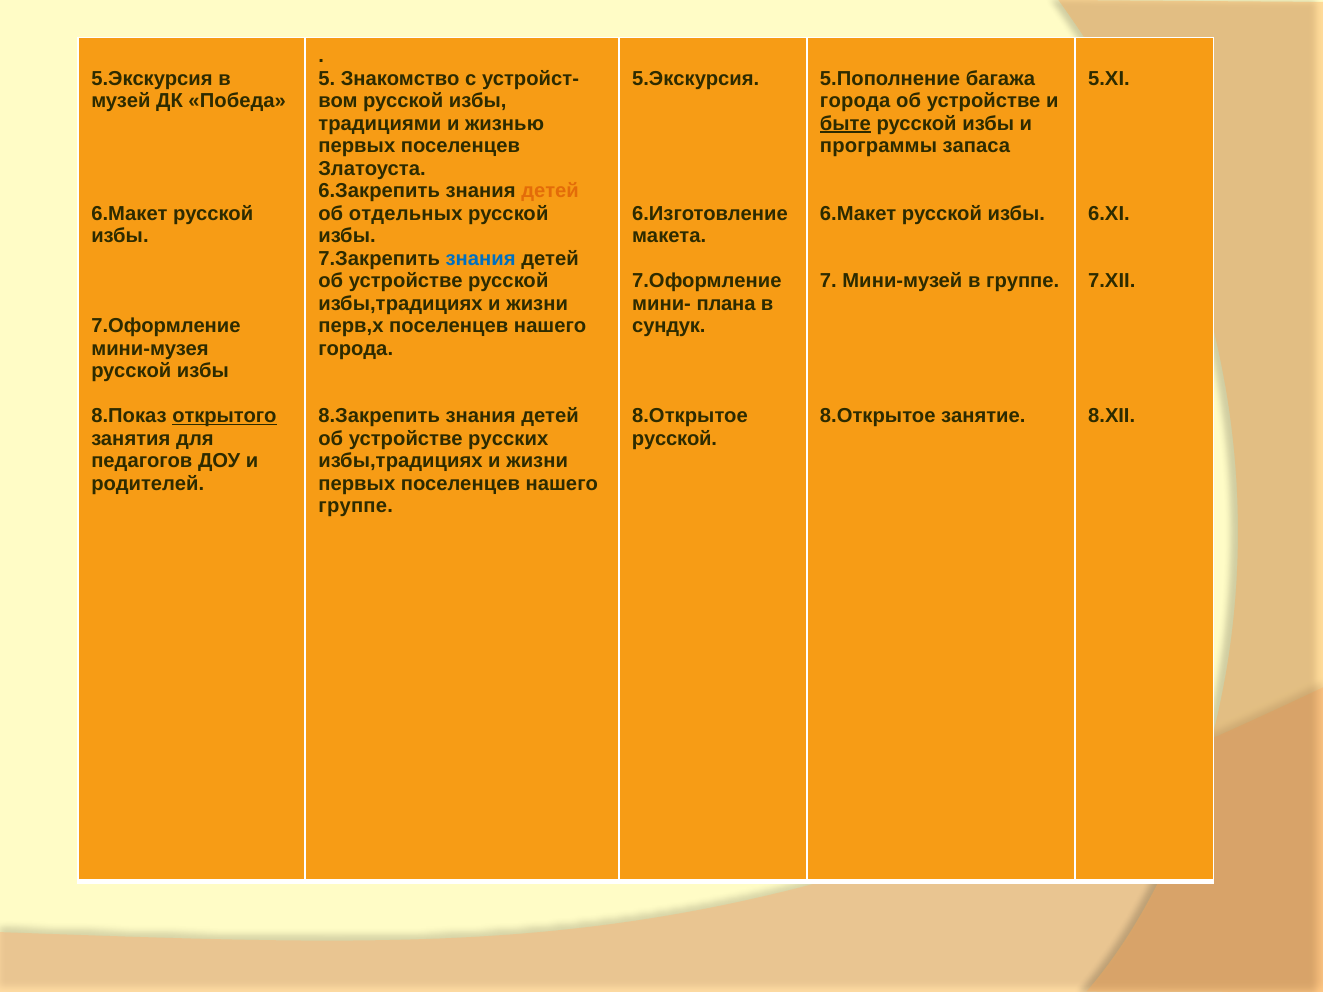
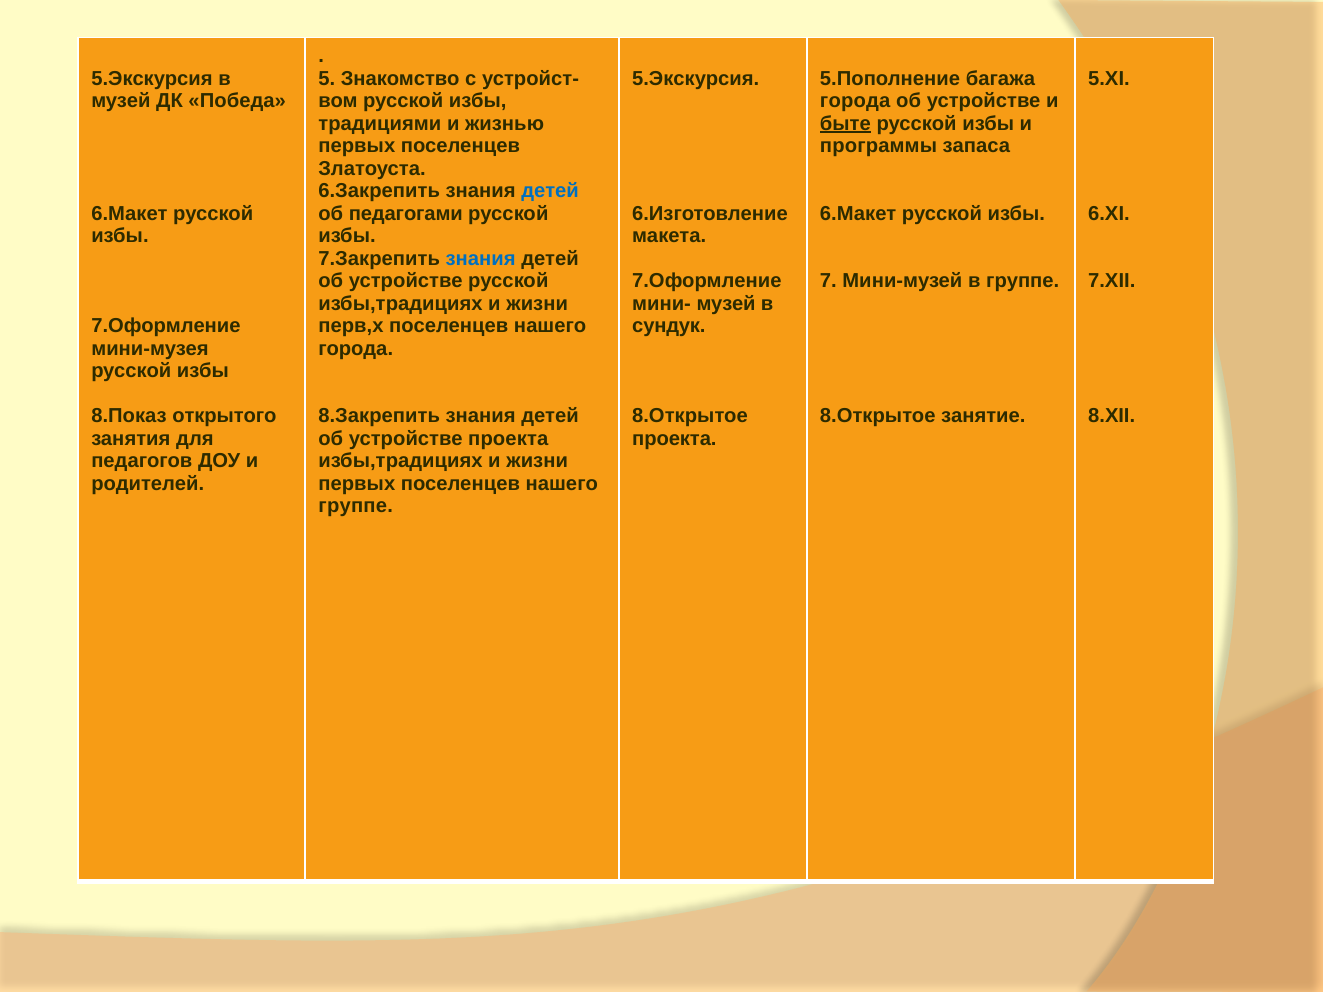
детей at (550, 191) colour: orange -> blue
отдельных: отдельных -> педагогами
мини- плана: плана -> музей
открытого underline: present -> none
устройстве русских: русских -> проекта
русской at (674, 438): русской -> проекта
